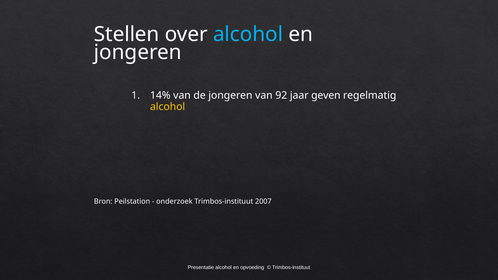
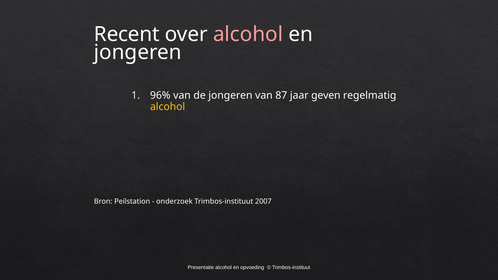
Stellen: Stellen -> Recent
alcohol at (248, 34) colour: light blue -> pink
14%: 14% -> 96%
92: 92 -> 87
